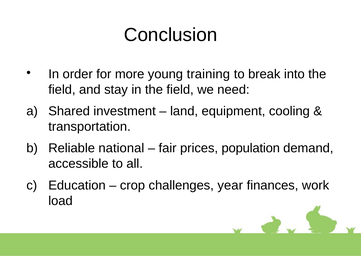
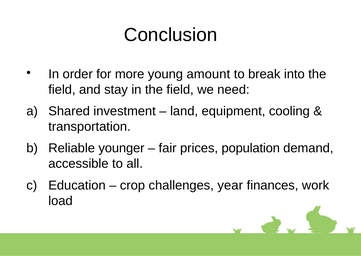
training: training -> amount
national: national -> younger
